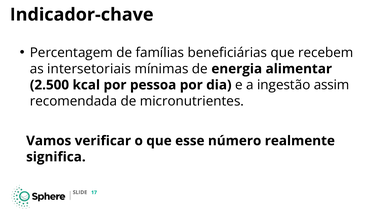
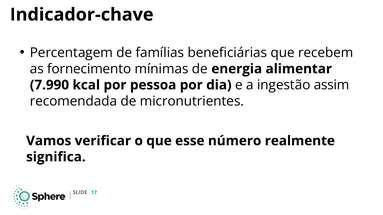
intersetoriais: intersetoriais -> fornecimento
2.500: 2.500 -> 7.990
